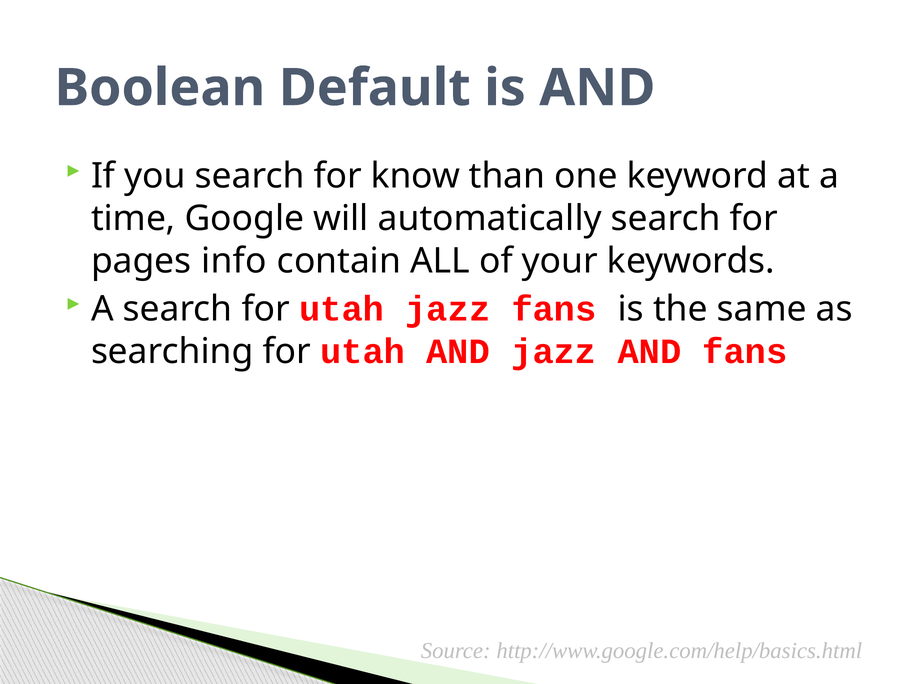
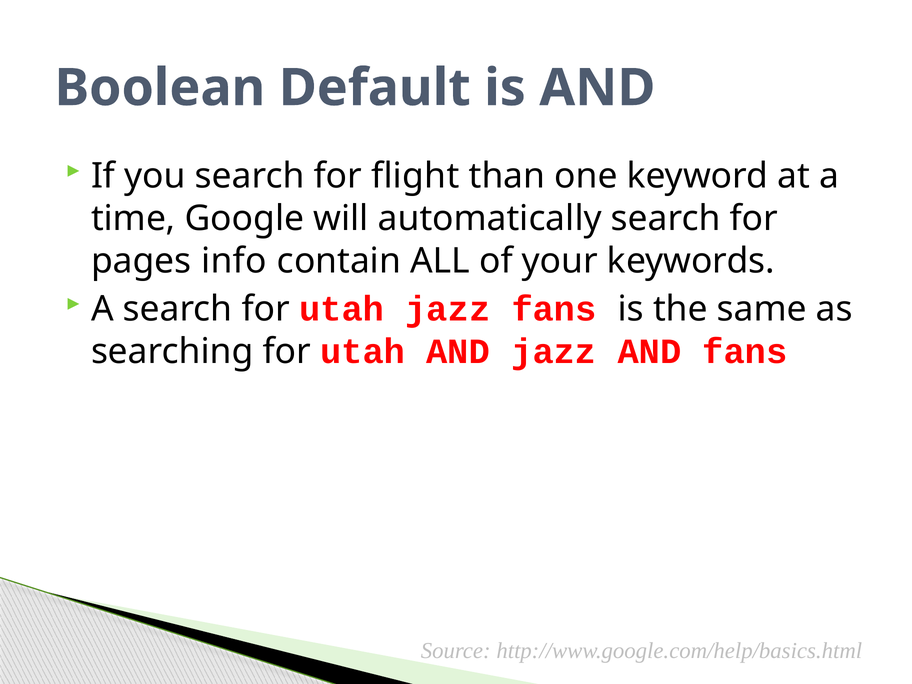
know: know -> flight
